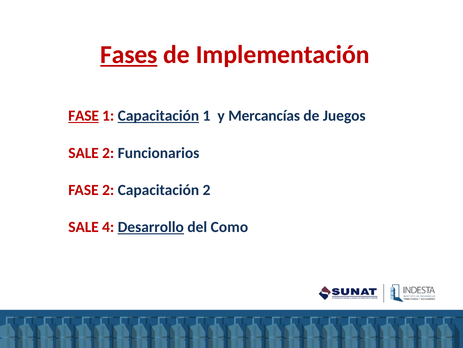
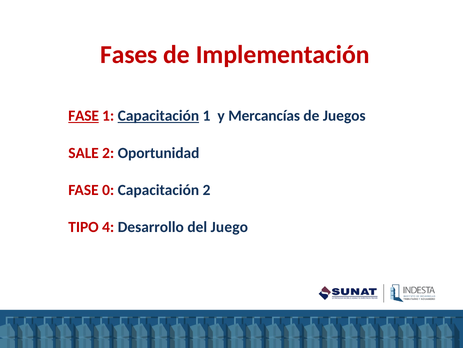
Fases underline: present -> none
Funcionarios: Funcionarios -> Oportunidad
FASE 2: 2 -> 0
SALE at (84, 227): SALE -> TIPO
Desarrollo underline: present -> none
Como: Como -> Juego
